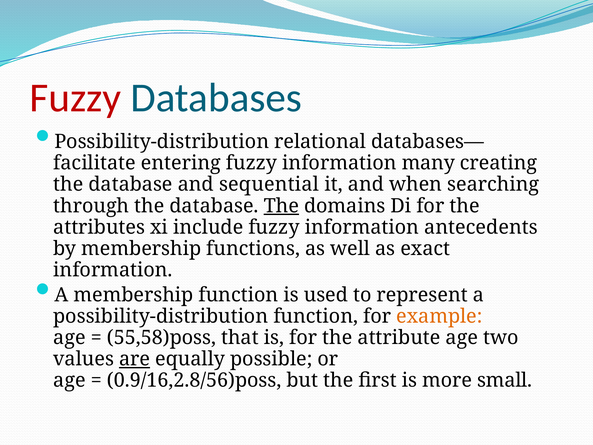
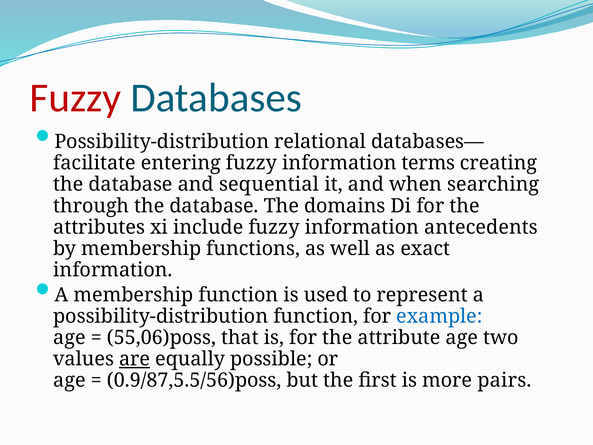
many: many -> terms
The at (281, 206) underline: present -> none
example colour: orange -> blue
55,58)poss: 55,58)poss -> 55,06)poss
0.9/16,2.8/56)poss: 0.9/16,2.8/56)poss -> 0.9/87,5.5/56)poss
small: small -> pairs
